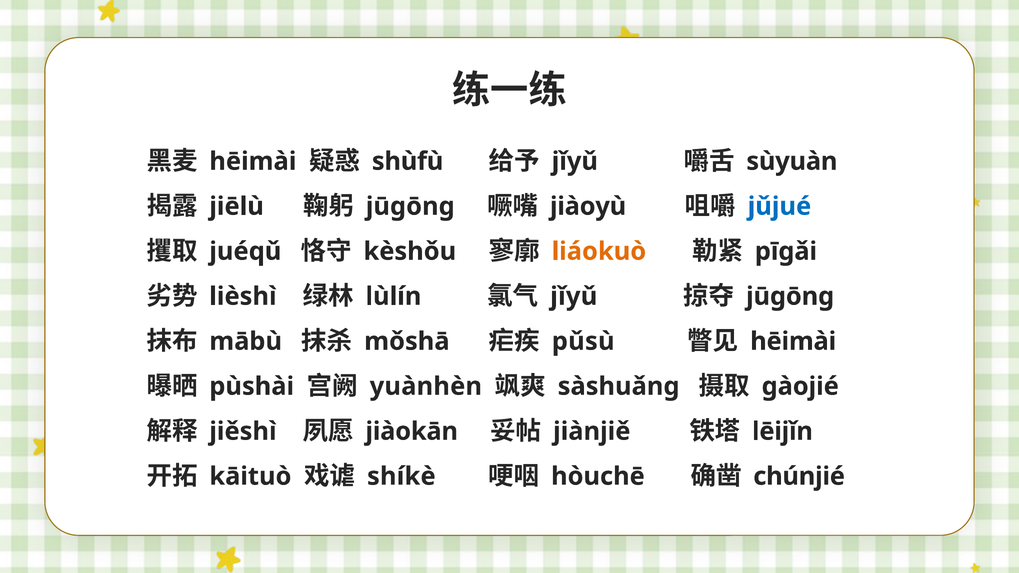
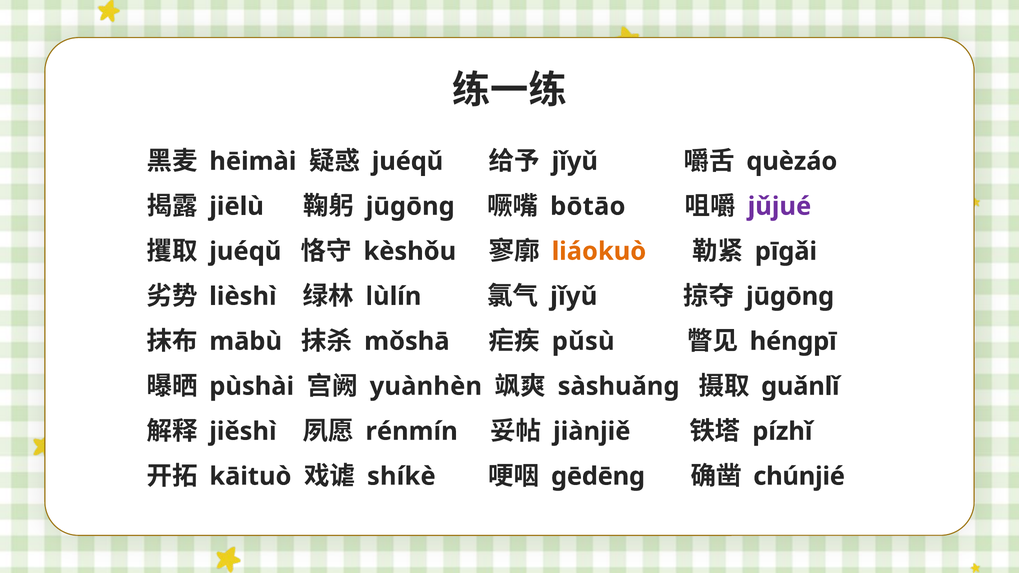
shùfù at (408, 161): shùfù -> juéqǔ
sùyuàn: sùyuàn -> quèzáo
jiàoyù: jiàoyù -> bōtāo
jǔjué colour: blue -> purple
hēimài at (793, 341): hēimài -> héngpī
gàojié: gàojié -> guǎnlǐ
jiàokān: jiàokān -> rénmín
lēijǐn: lēijǐn -> pízhǐ
hòuchē: hòuchē -> gēdēng
